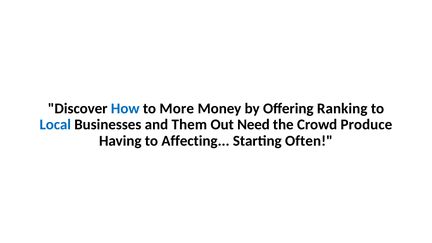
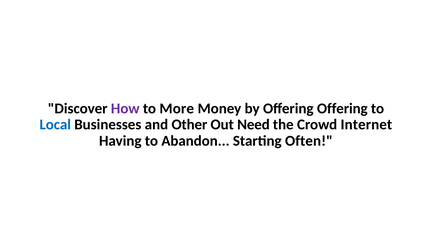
How colour: blue -> purple
Offering Ranking: Ranking -> Offering
Them: Them -> Other
Produce: Produce -> Internet
Affecting: Affecting -> Abandon
